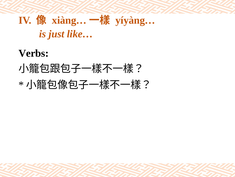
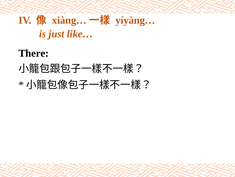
Verbs: Verbs -> There
